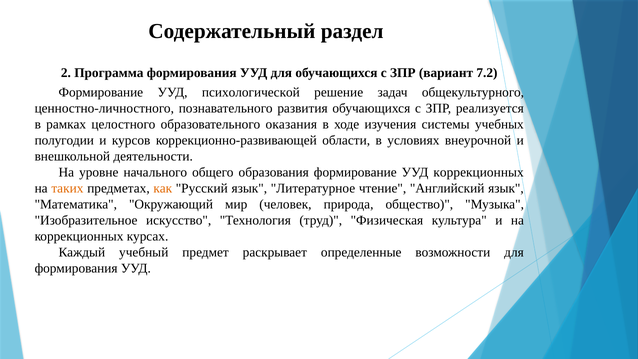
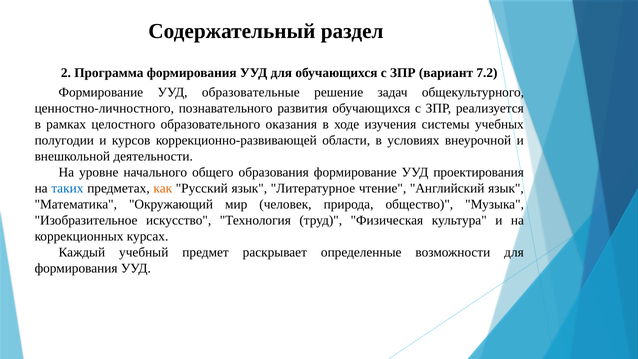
психологической: психологической -> образовательные
УУД коррекционных: коррекционных -> проектирования
таких colour: orange -> blue
